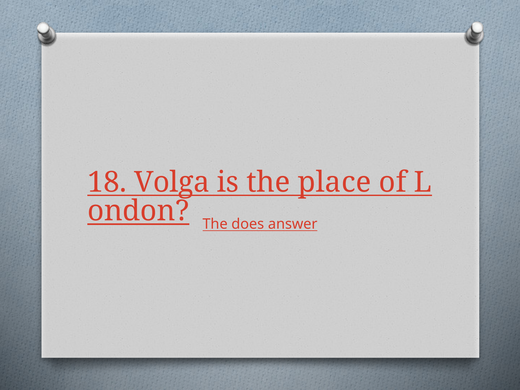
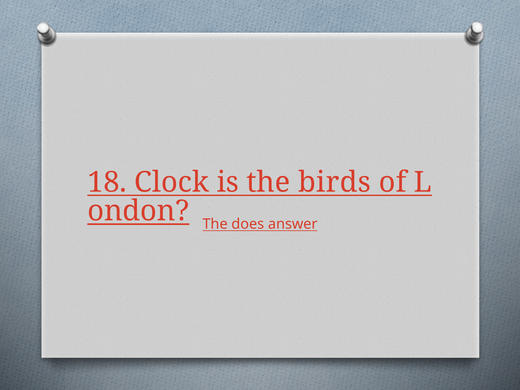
Volga: Volga -> Clock
place: place -> birds
